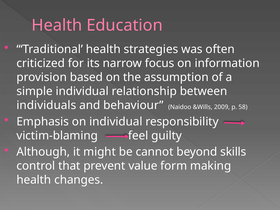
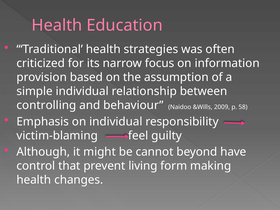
individuals: individuals -> controlling
skills: skills -> have
value: value -> living
